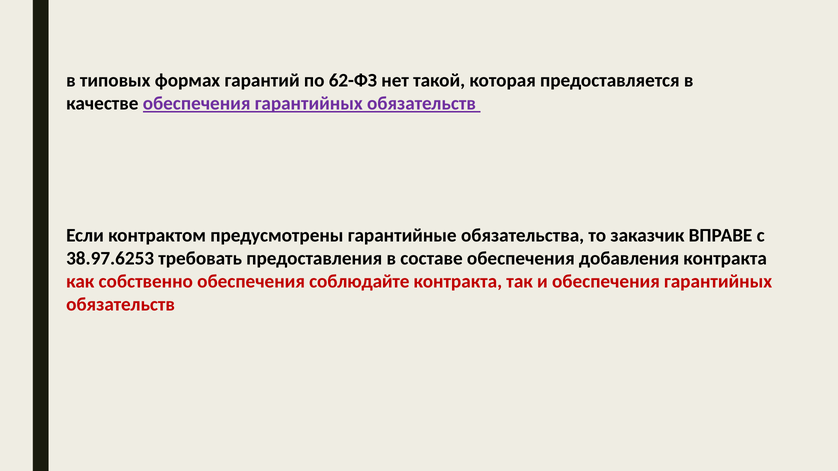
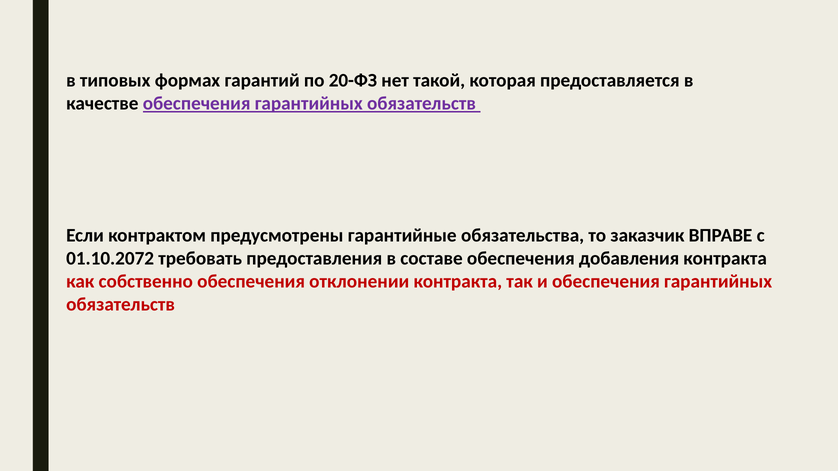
62-ФЗ: 62-ФЗ -> 20-ФЗ
38.97.6253: 38.97.6253 -> 01.10.2072
соблюдайте: соблюдайте -> отклонении
